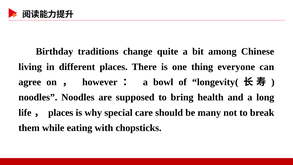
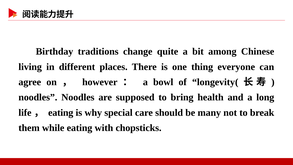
places at (61, 112): places -> eating
